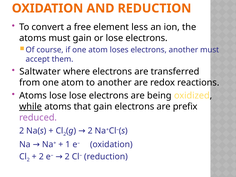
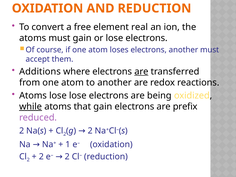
less: less -> real
Saltwater: Saltwater -> Additions
are at (141, 72) underline: none -> present
